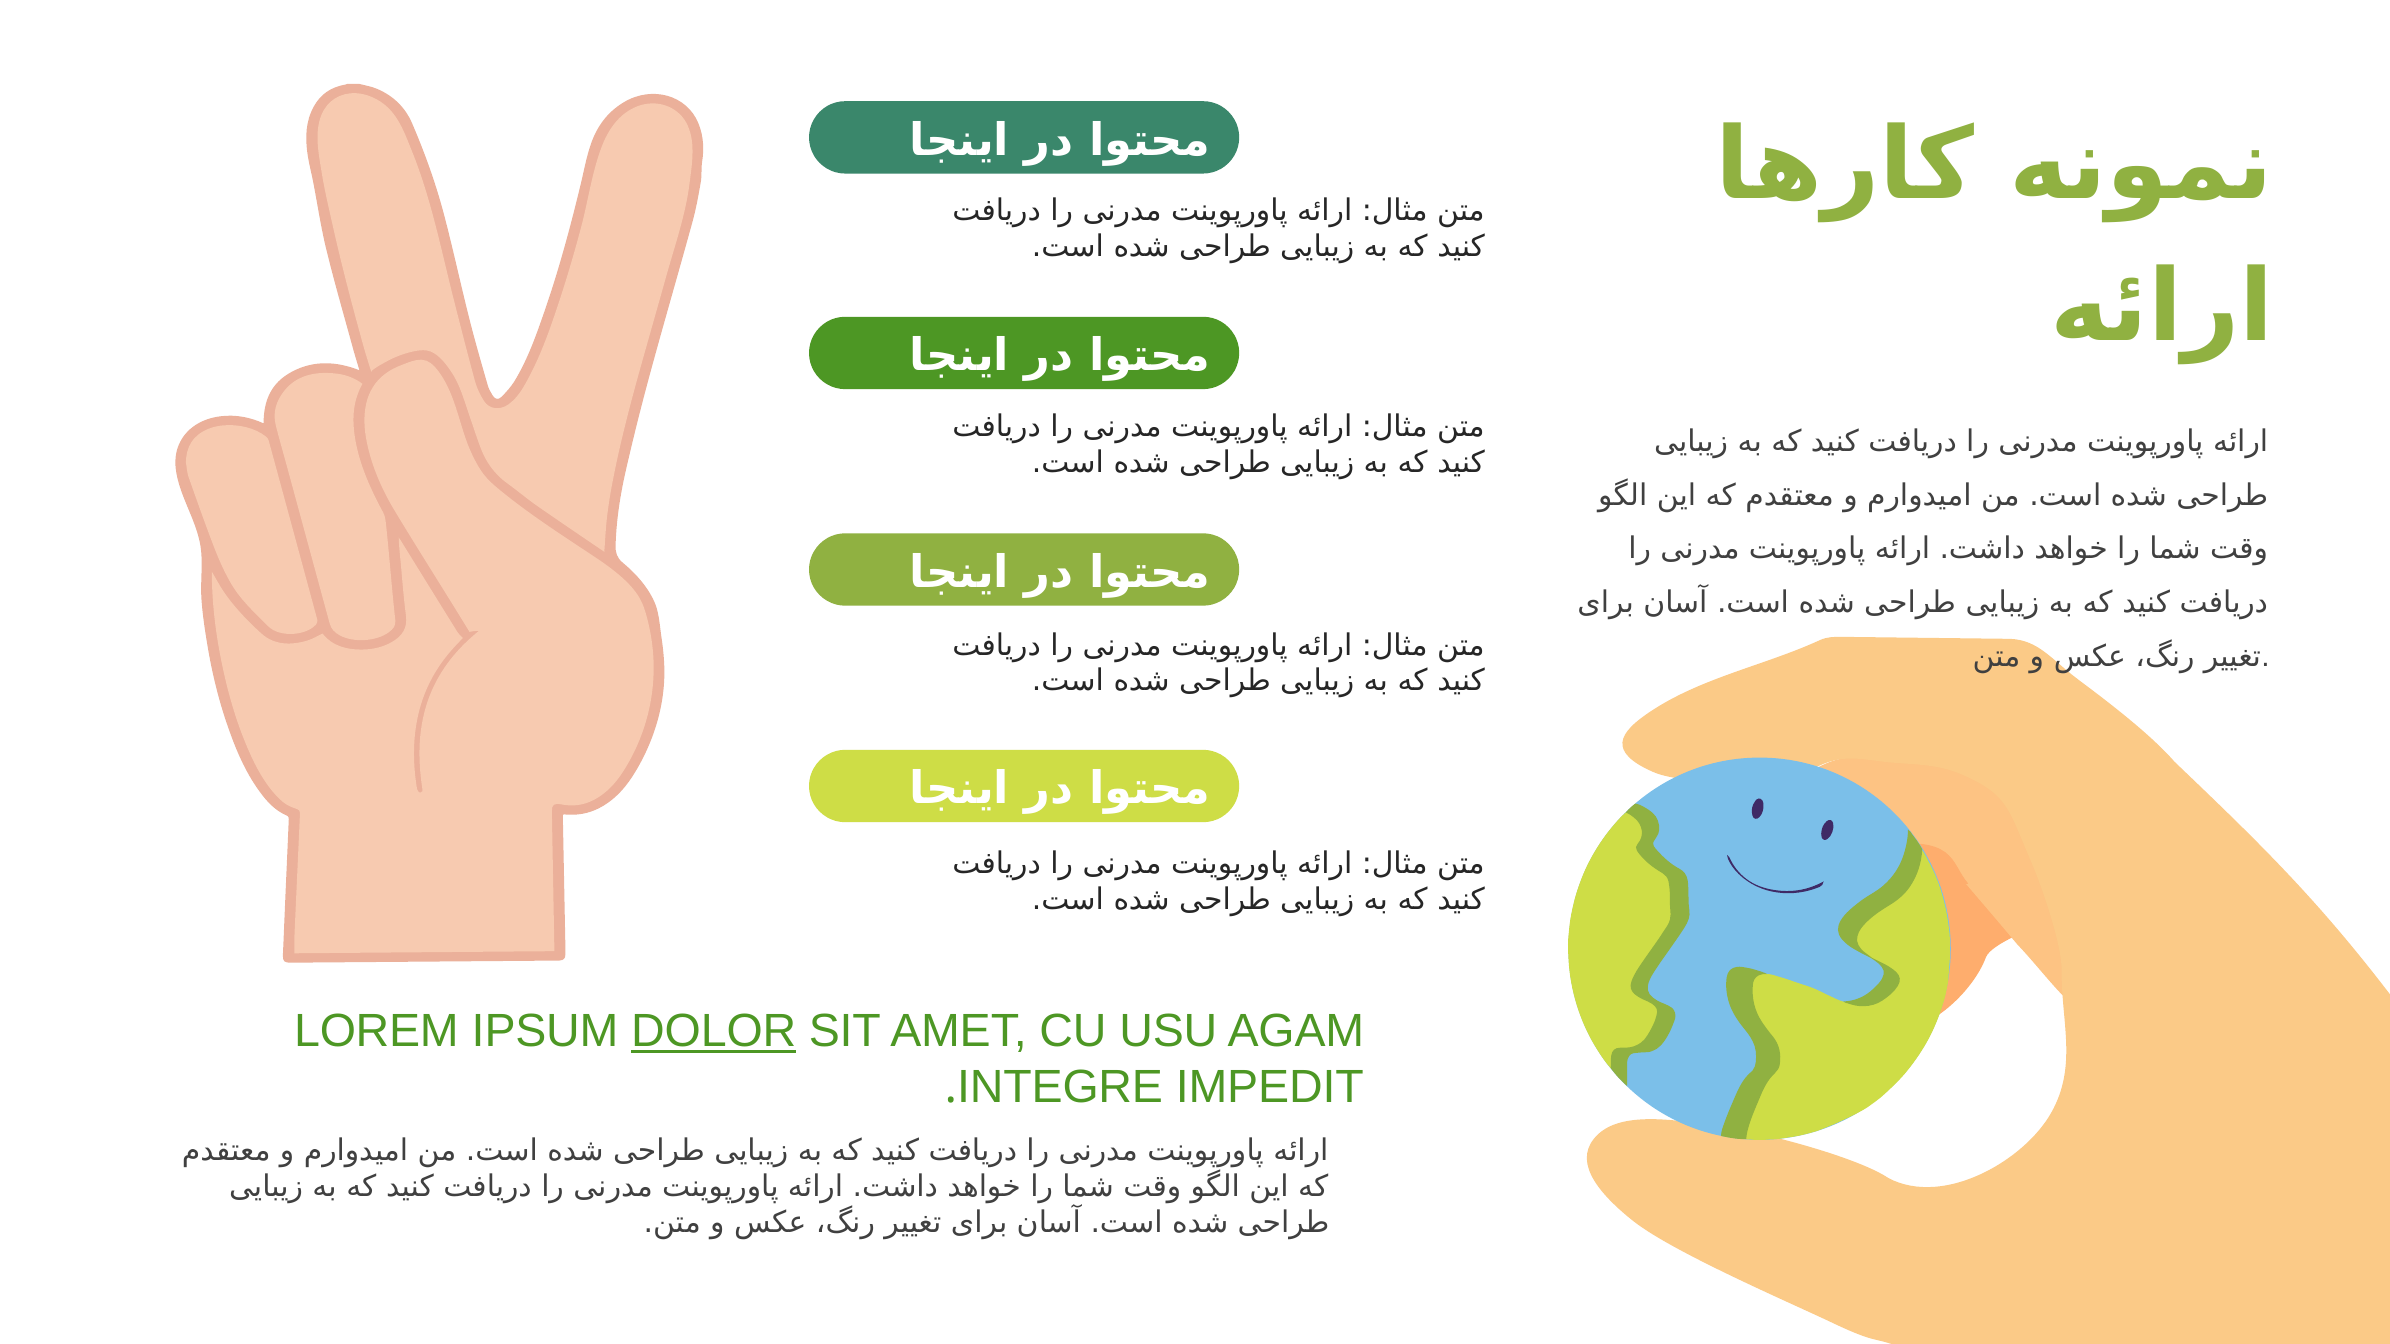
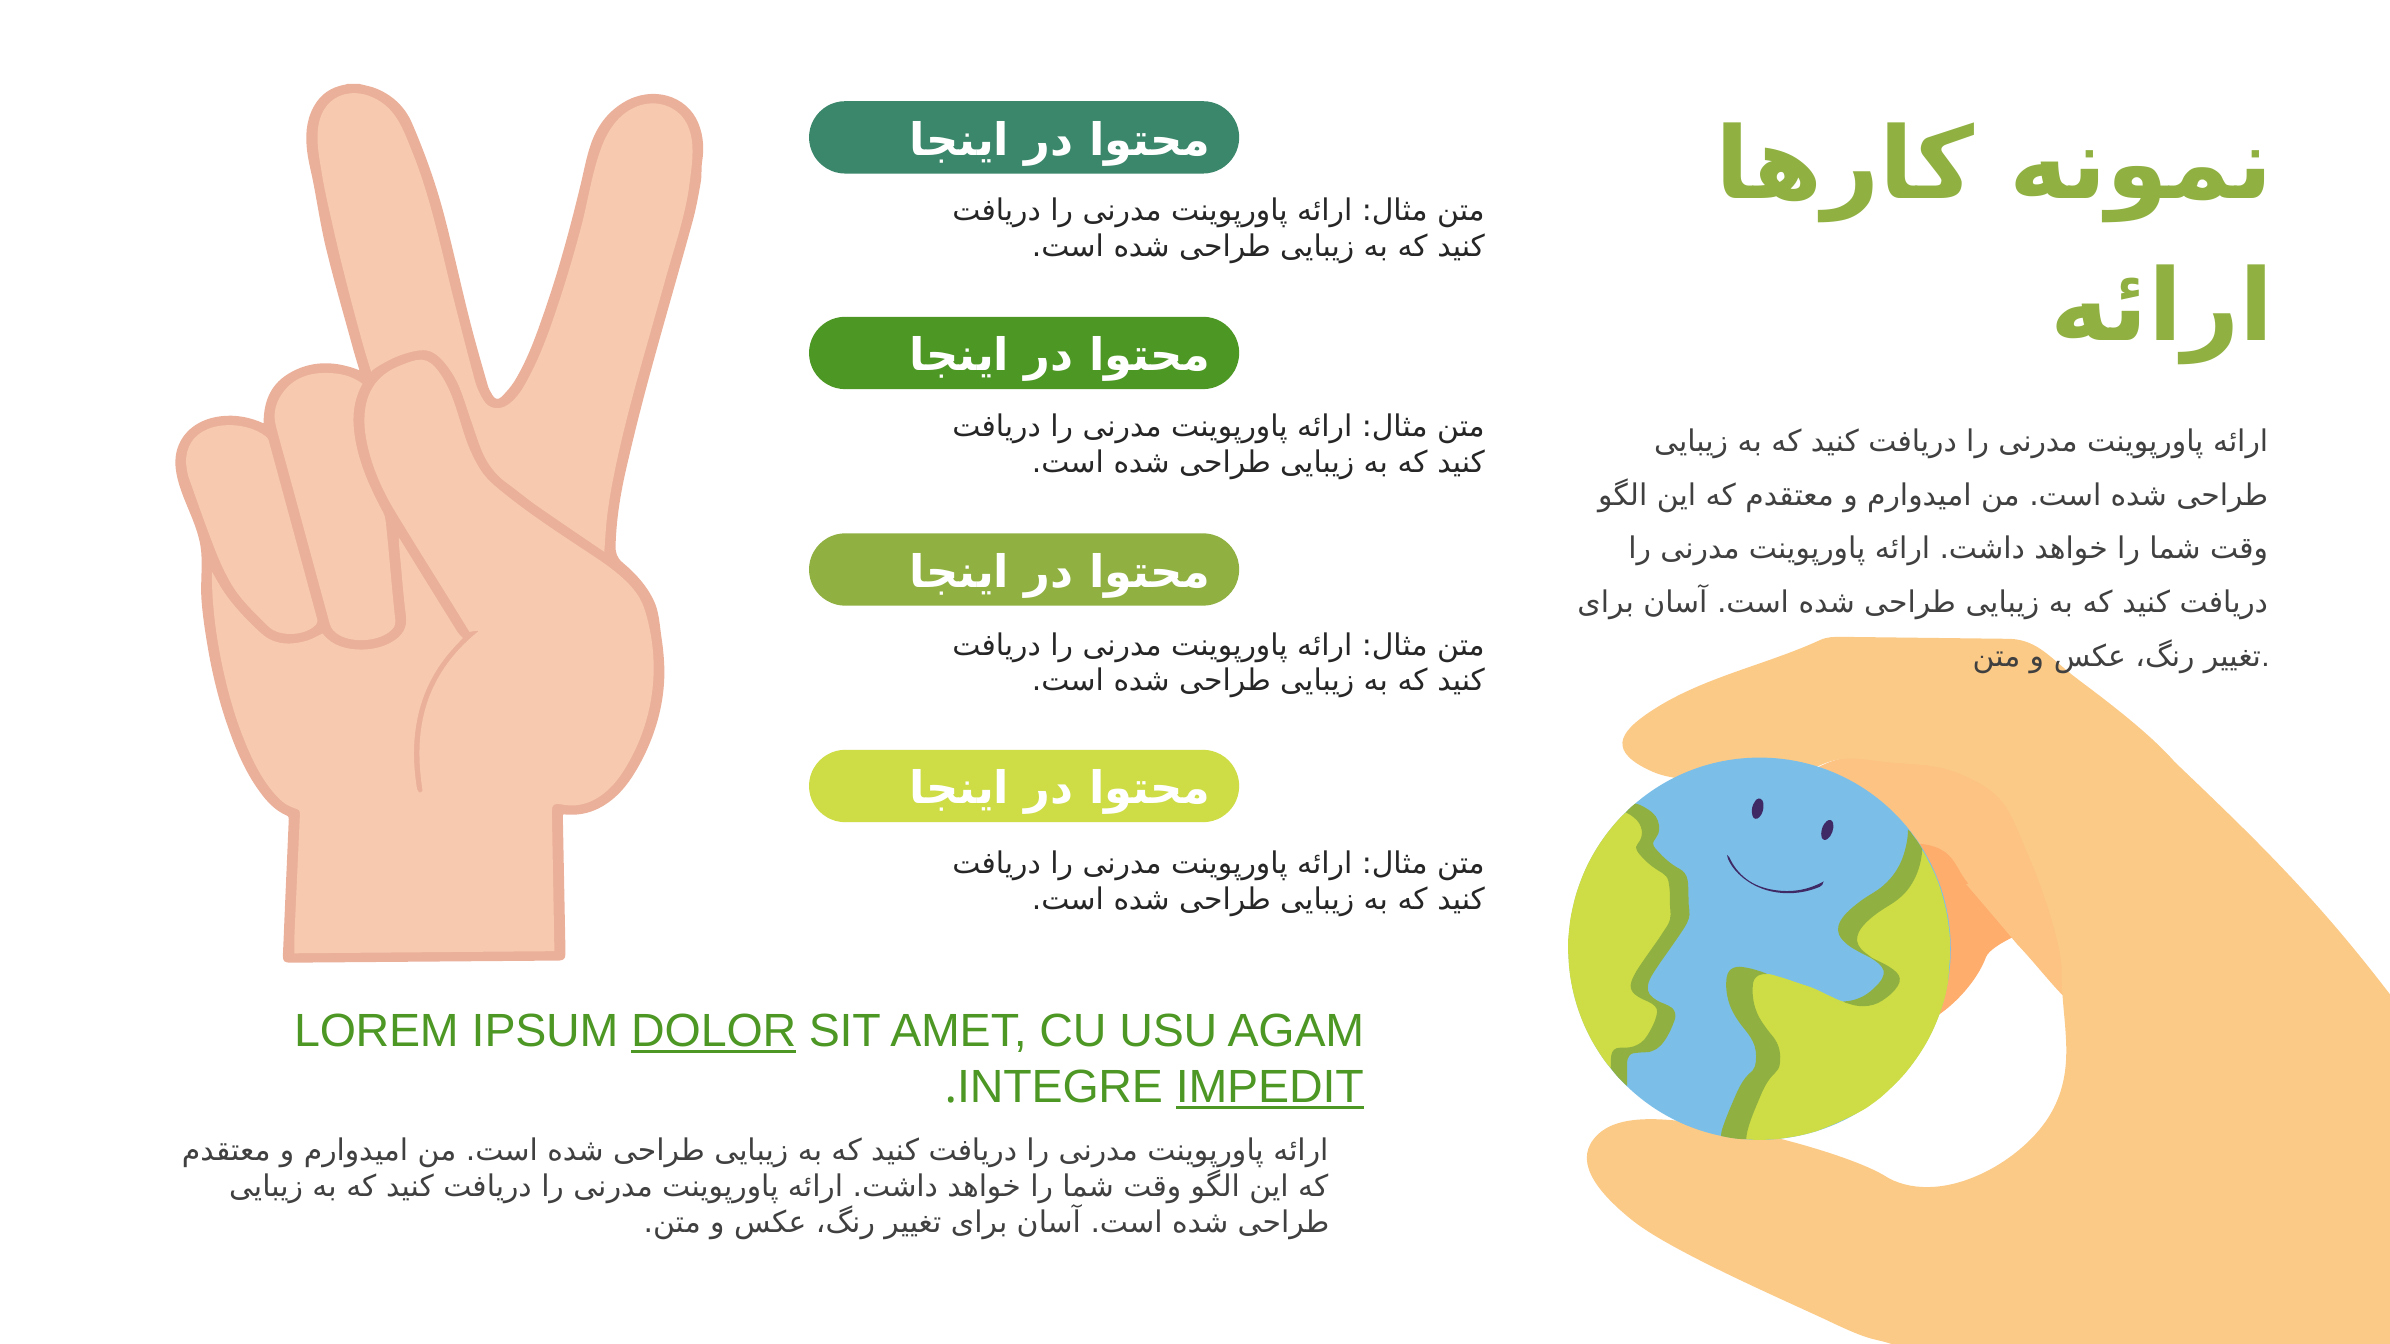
IMPEDIT underline: none -> present
